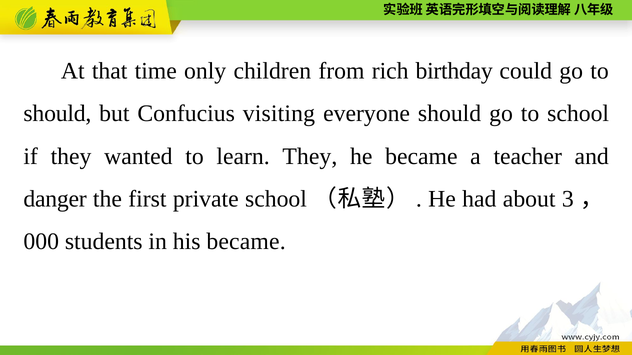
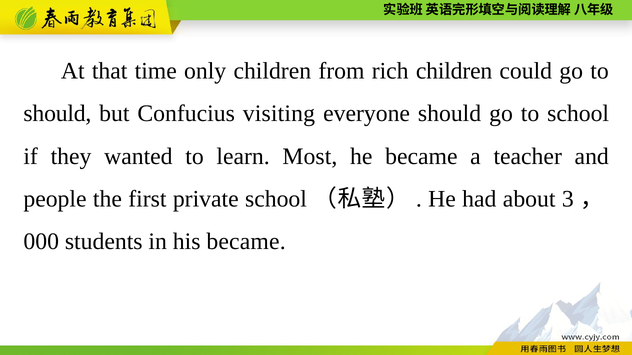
rich birthday: birthday -> children
learn They: They -> Most
danger: danger -> people
